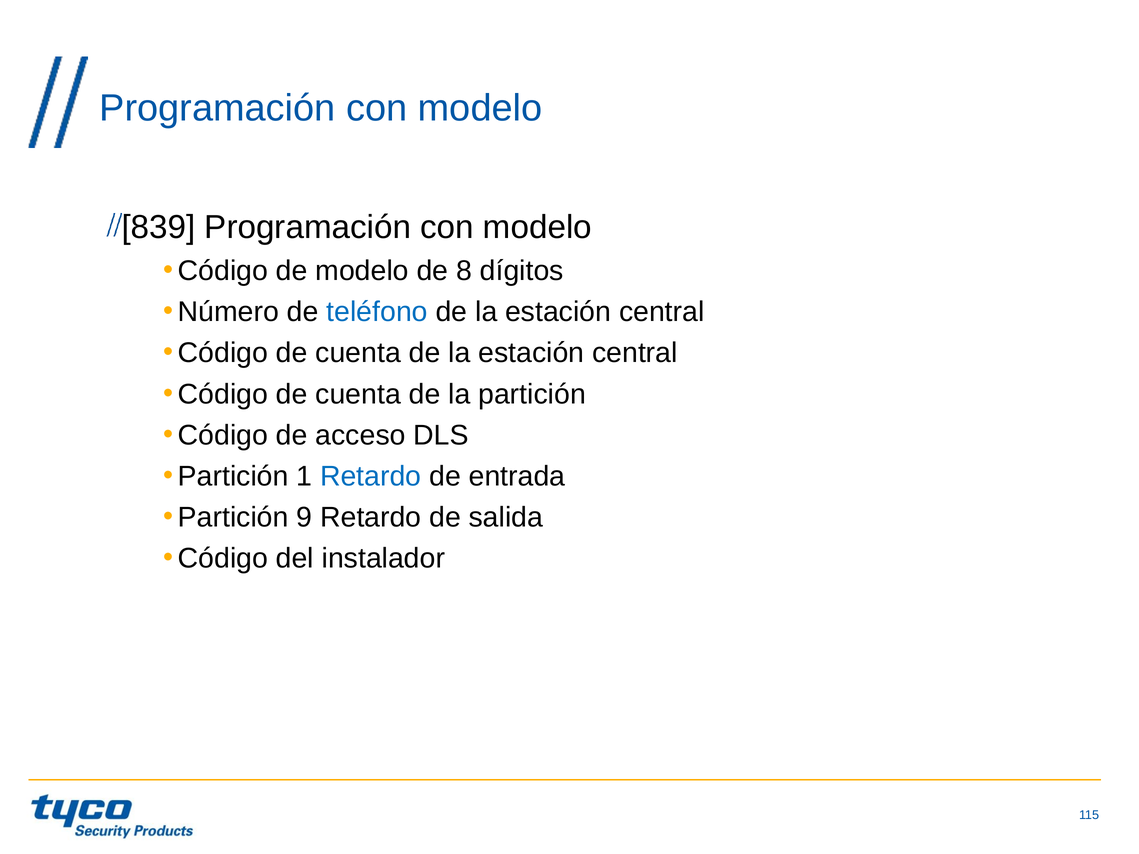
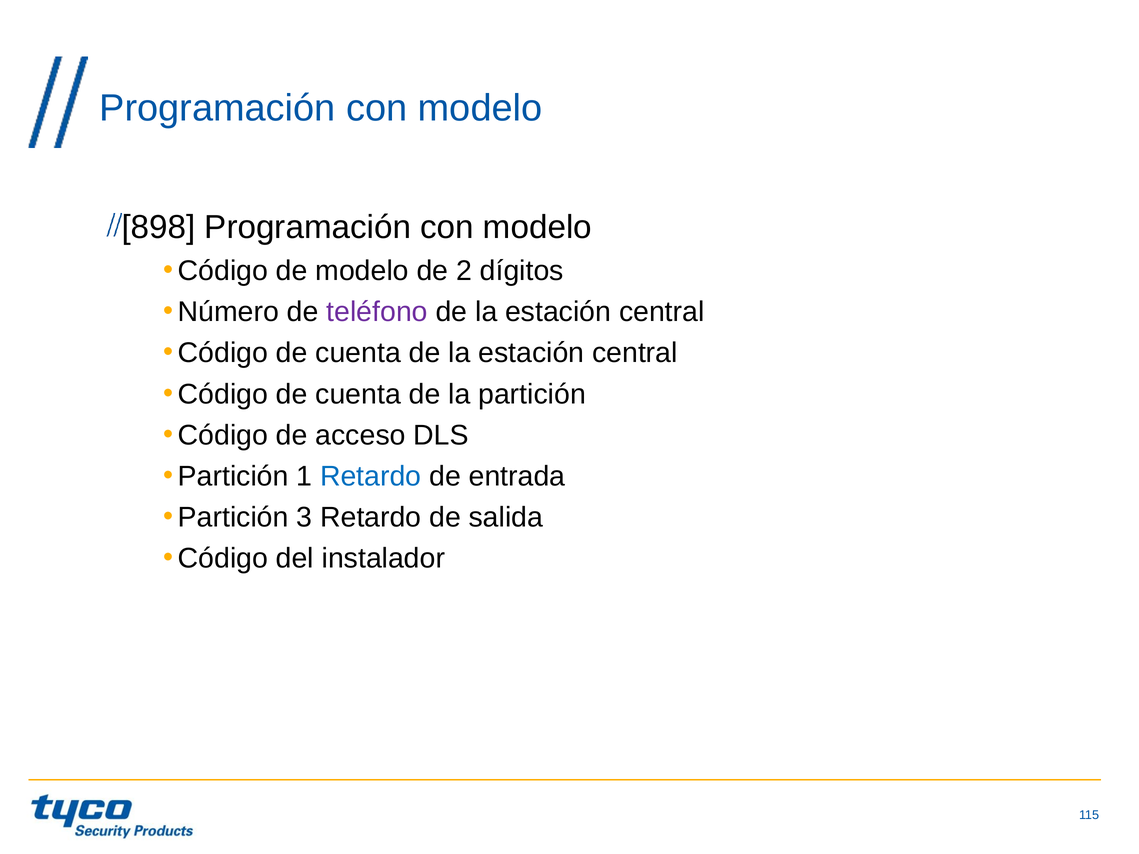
839: 839 -> 898
8: 8 -> 2
teléfono colour: blue -> purple
9: 9 -> 3
